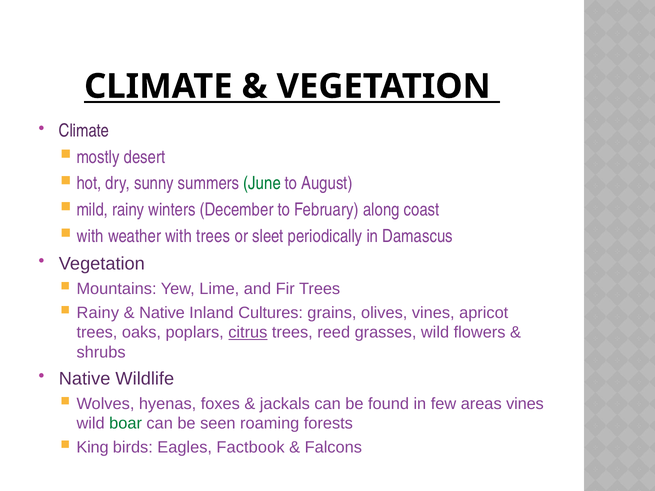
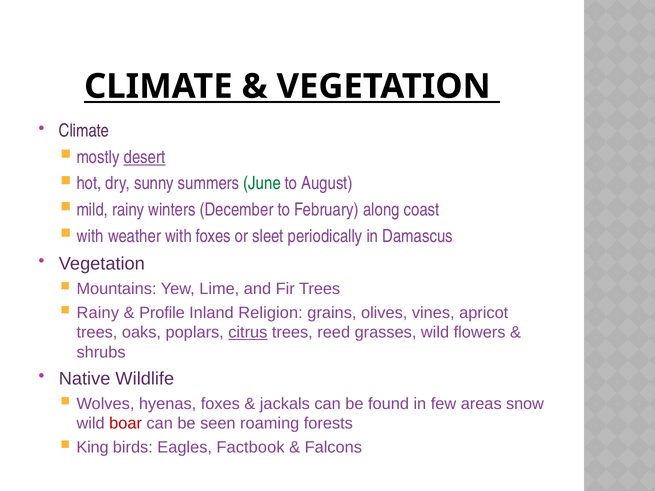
desert underline: none -> present
with trees: trees -> foxes
Native at (162, 313): Native -> Profile
Cultures: Cultures -> Religion
areas vines: vines -> snow
boar colour: green -> red
